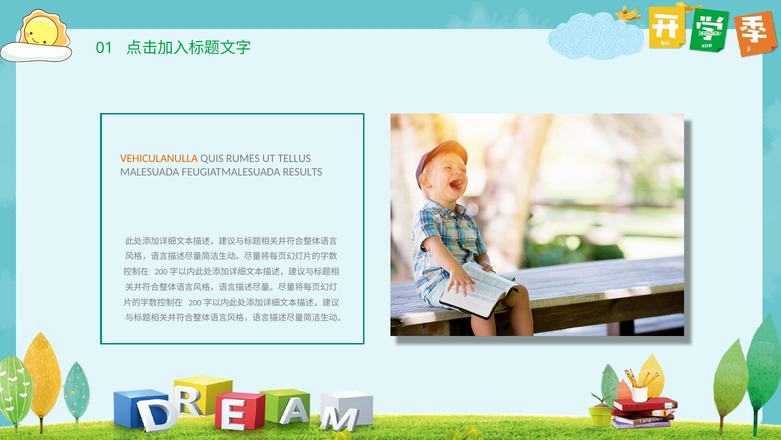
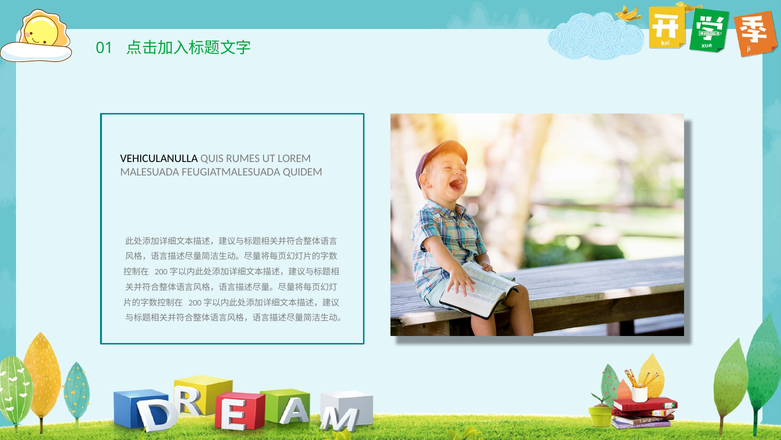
VEHICULANULLA colour: orange -> black
TELLUS: TELLUS -> LOREM
RESULTS: RESULTS -> QUIDEM
